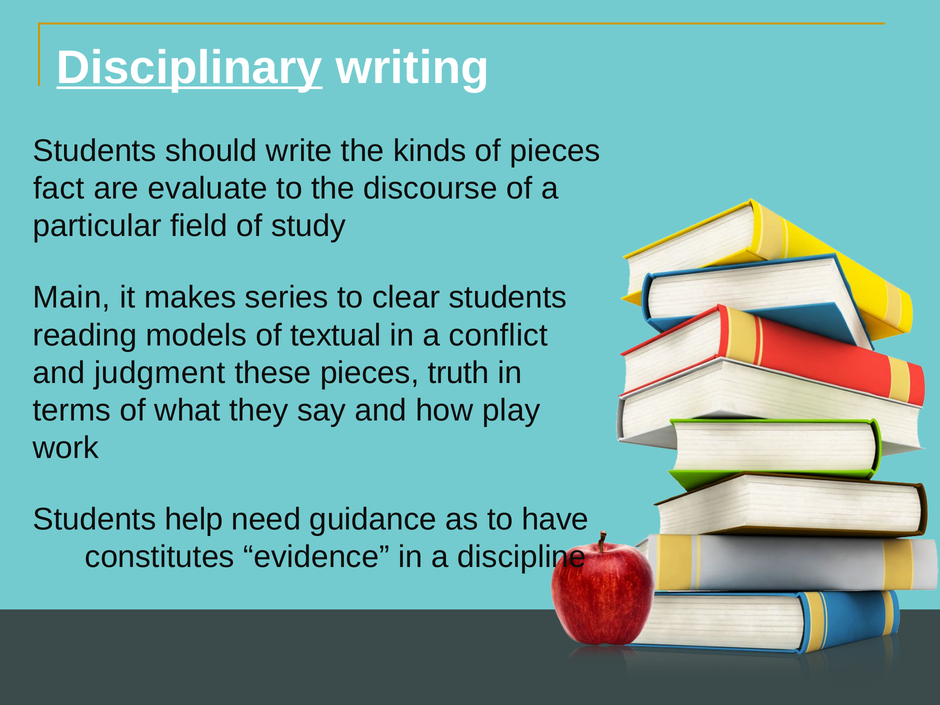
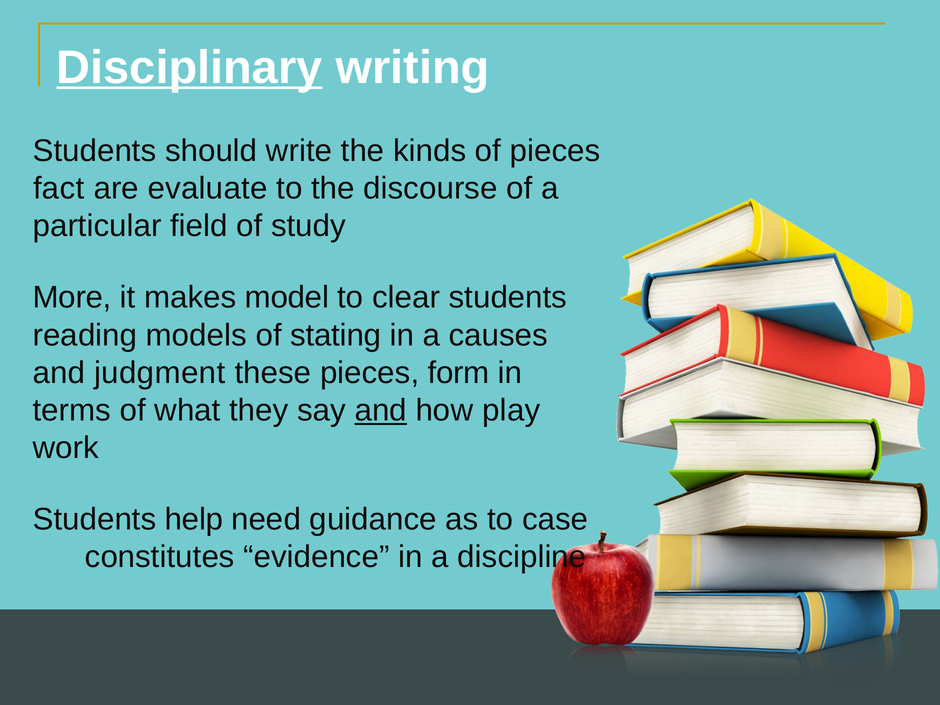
Main: Main -> More
series: series -> model
textual: textual -> stating
conflict: conflict -> causes
truth: truth -> form
and at (381, 410) underline: none -> present
have: have -> case
